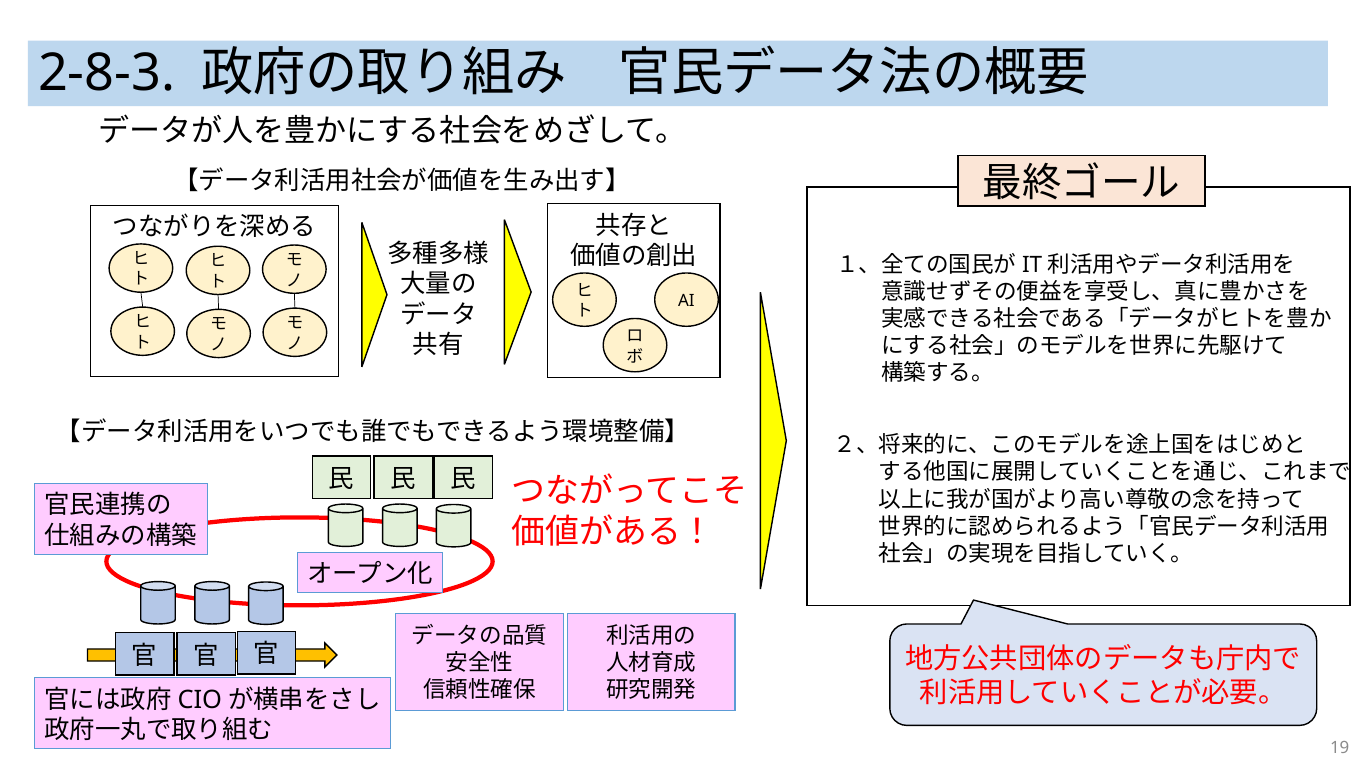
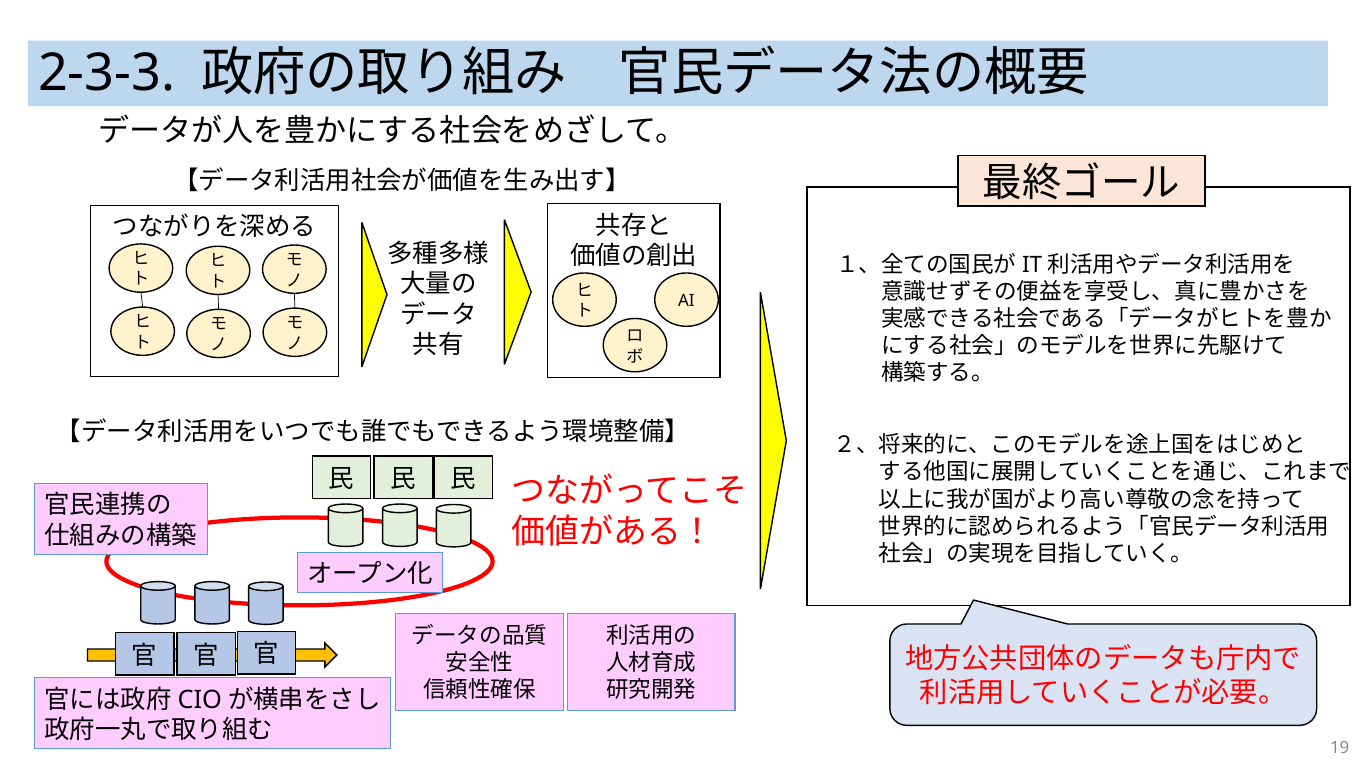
2-8-3: 2-8-3 -> 2-3-3
